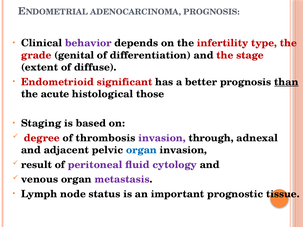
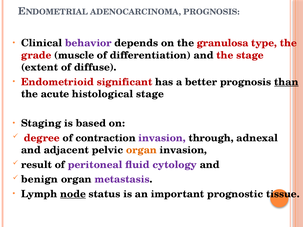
infertility: infertility -> granulosa
genital: genital -> muscle
histological those: those -> stage
thrombosis: thrombosis -> contraction
organ at (142, 150) colour: blue -> orange
venous: venous -> benign
node underline: none -> present
